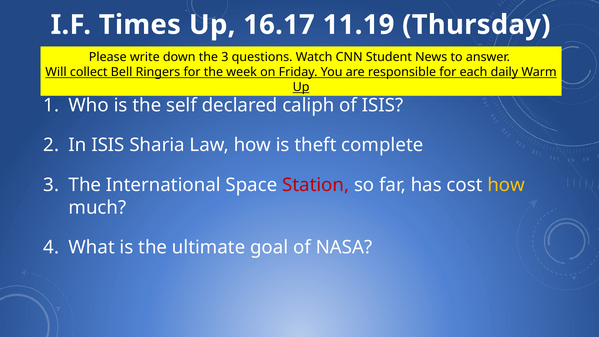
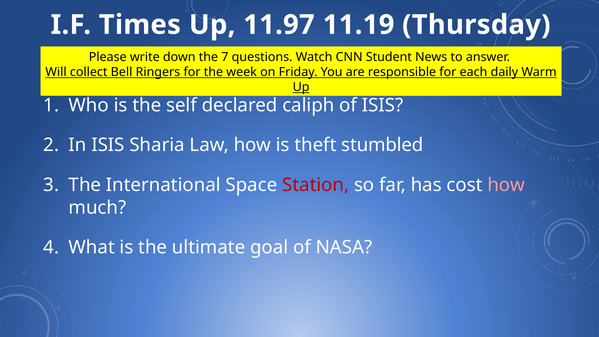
16.17: 16.17 -> 11.97
the 3: 3 -> 7
complete: complete -> stumbled
how at (506, 185) colour: yellow -> pink
